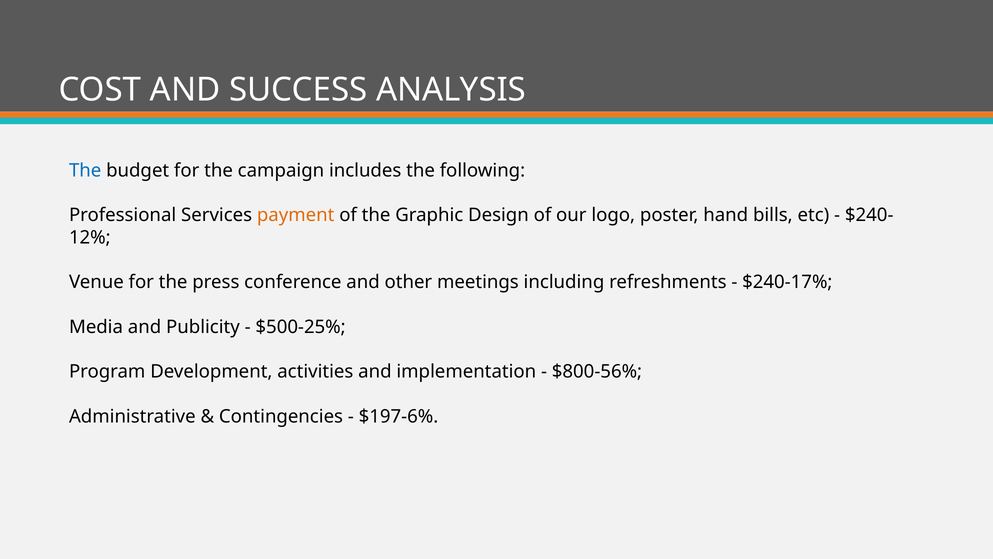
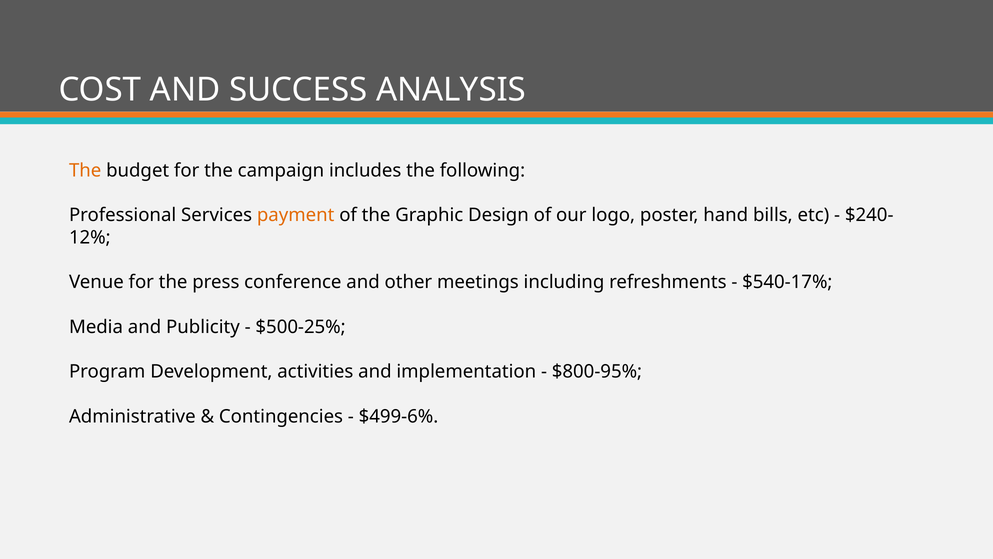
The at (85, 170) colour: blue -> orange
$240-17%: $240-17% -> $540-17%
$800-56%: $800-56% -> $800-95%
$197-6%: $197-6% -> $499-6%
